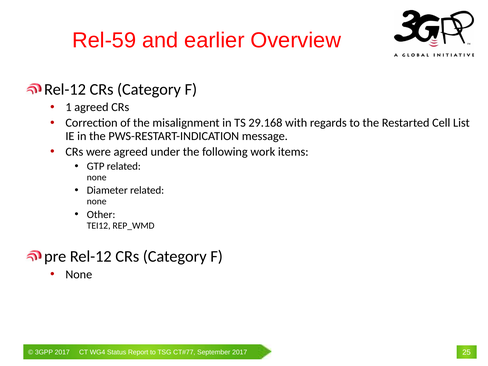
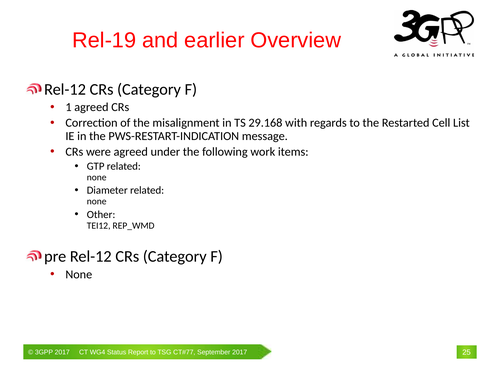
Rel-59: Rel-59 -> Rel-19
